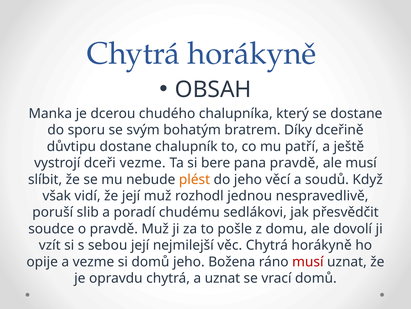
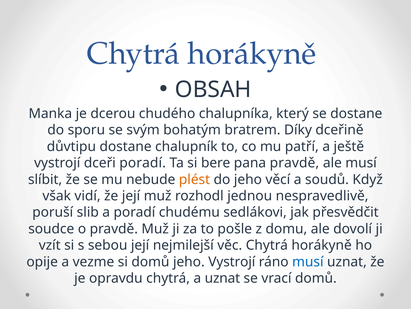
dceři vezme: vezme -> poradí
jeho Božena: Božena -> Vystrojí
musí at (308, 261) colour: red -> blue
